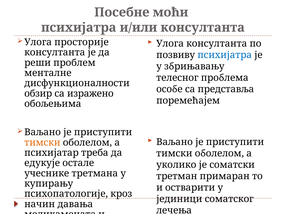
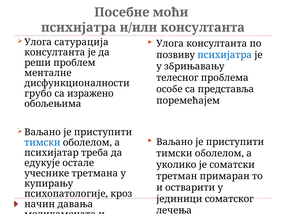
просторије: просторије -> сатурација
обзир: обзир -> грубо
тимски at (42, 143) colour: orange -> blue
